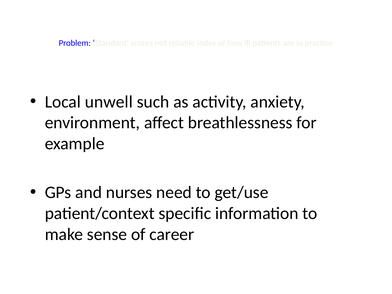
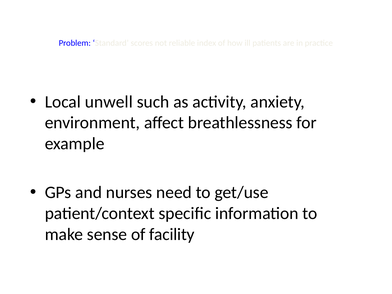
career: career -> facility
